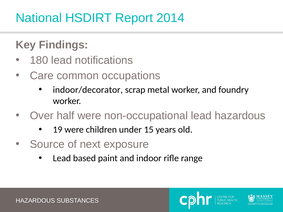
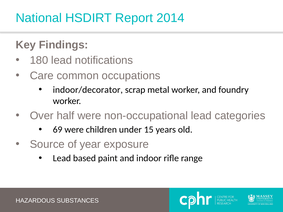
lead hazardous: hazardous -> categories
19: 19 -> 69
next: next -> year
